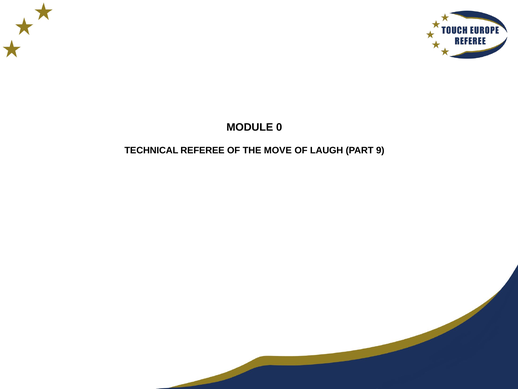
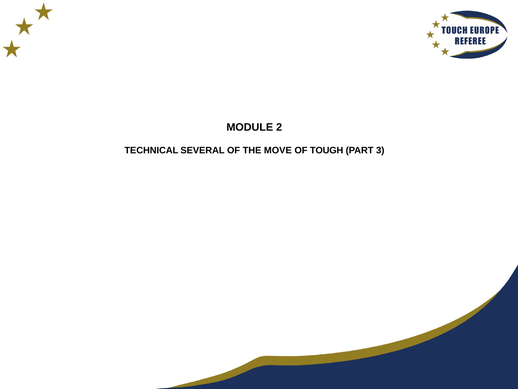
0: 0 -> 2
REFEREE: REFEREE -> SEVERAL
LAUGH: LAUGH -> TOUGH
9: 9 -> 3
